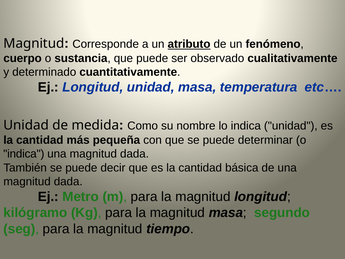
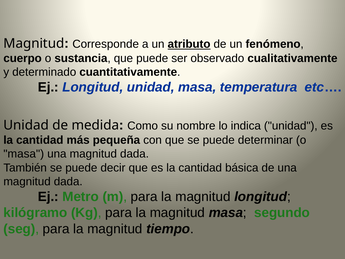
indica at (24, 154): indica -> masa
